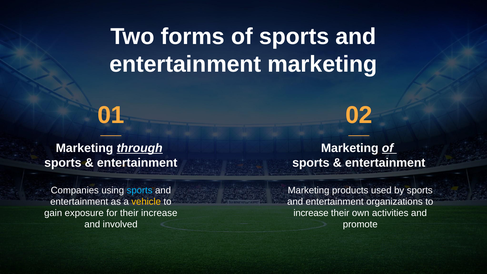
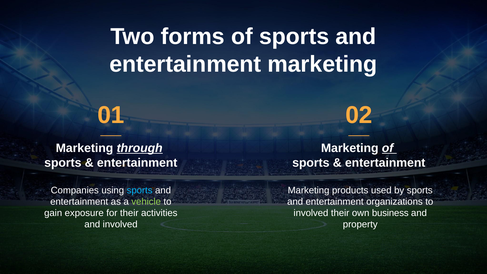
vehicle colour: yellow -> light green
their increase: increase -> activities
increase at (311, 213): increase -> involved
activities: activities -> business
promote: promote -> property
